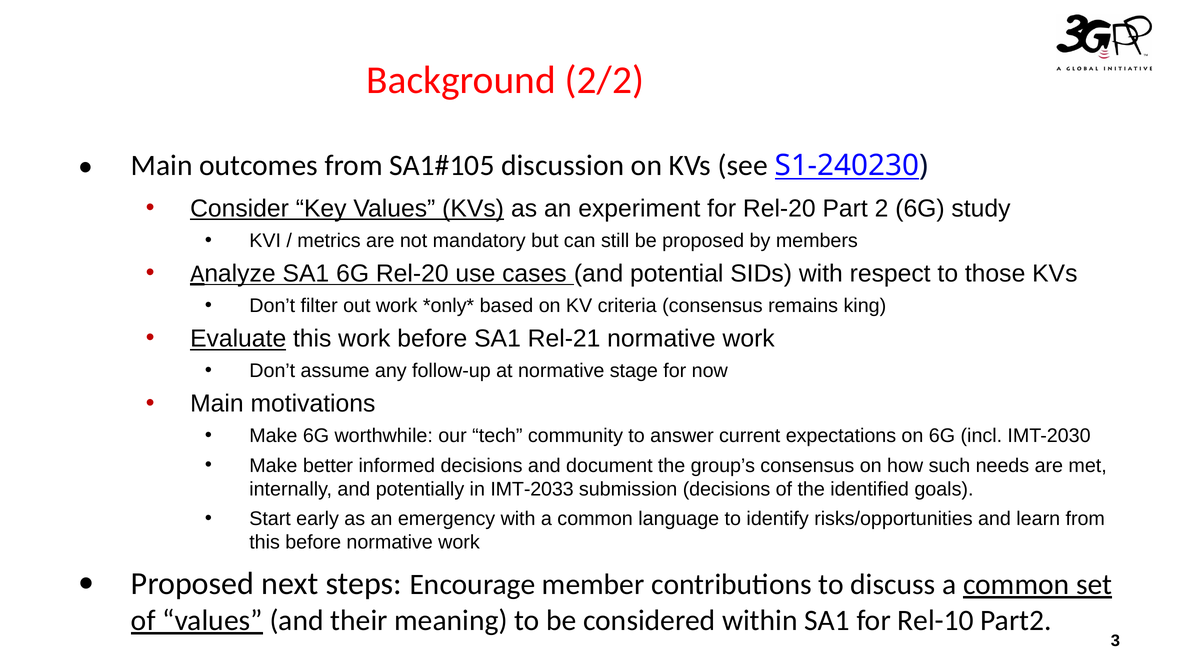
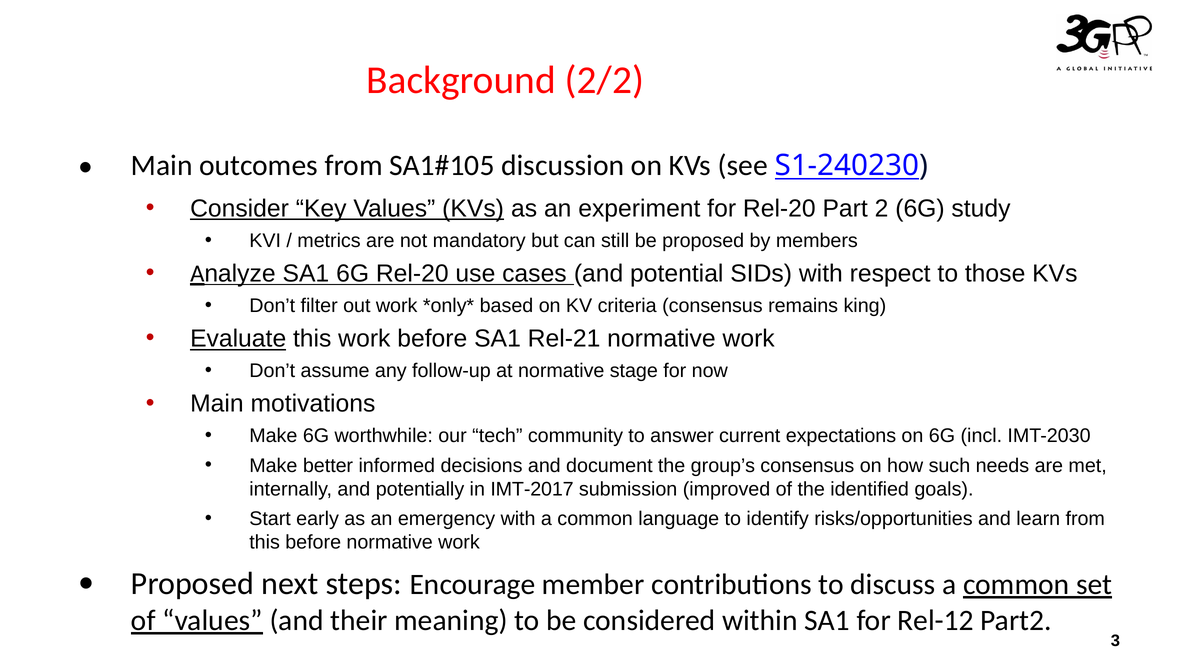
IMT-2033: IMT-2033 -> IMT-2017
submission decisions: decisions -> improved
Rel-10: Rel-10 -> Rel-12
